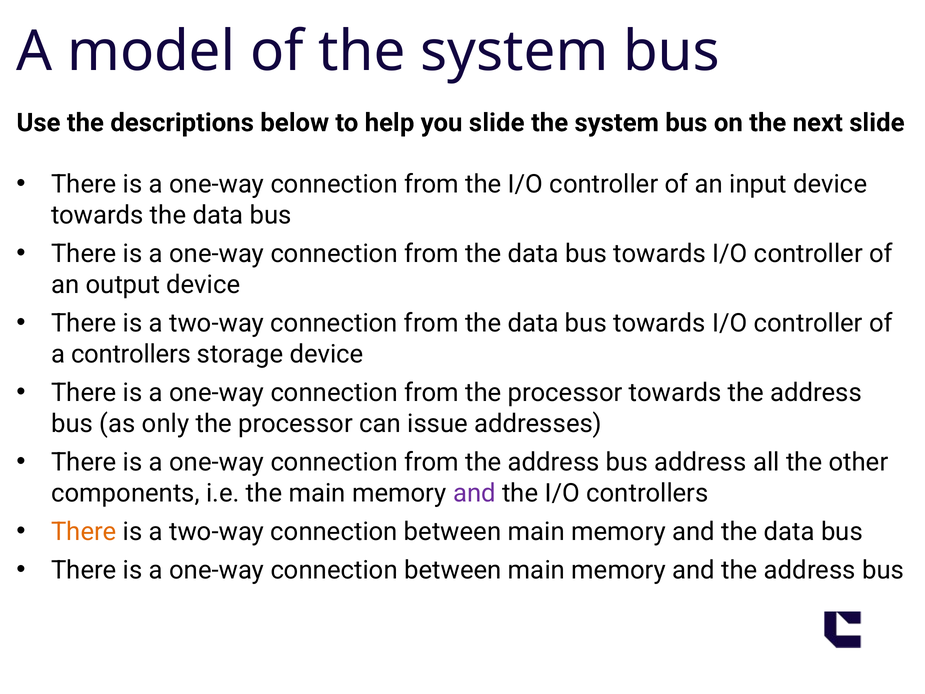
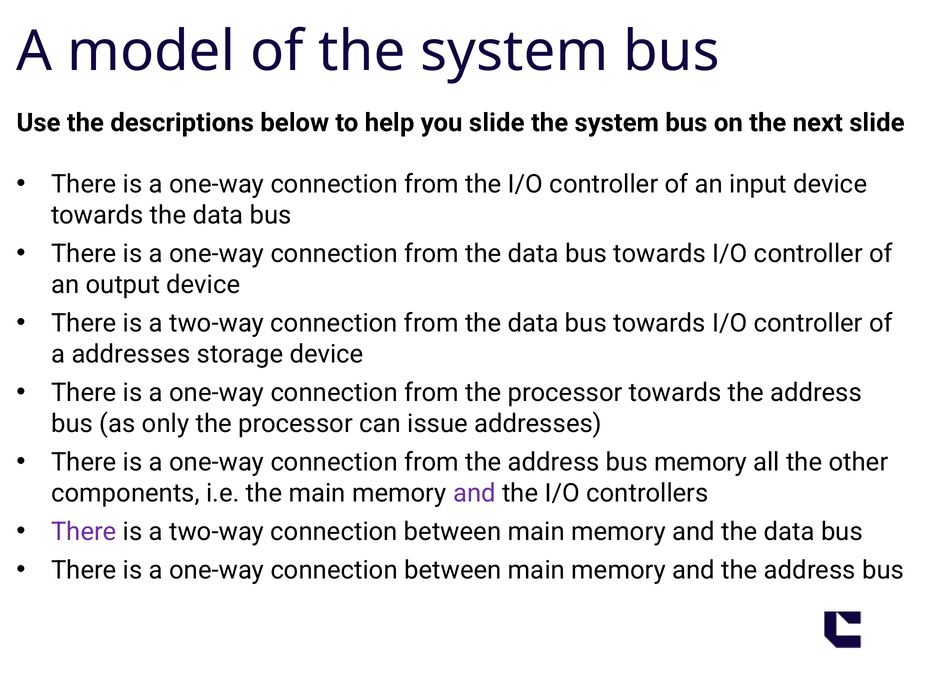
a controllers: controllers -> addresses
bus address: address -> memory
There at (84, 531) colour: orange -> purple
